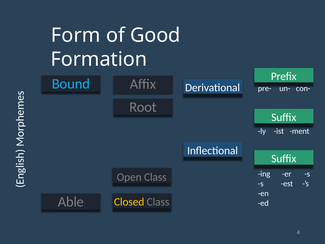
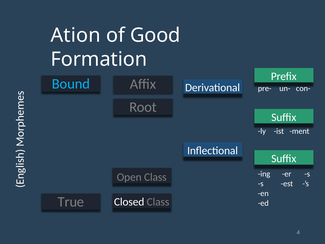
Form: Form -> Ation
Able: Able -> True
Closed colour: yellow -> white
